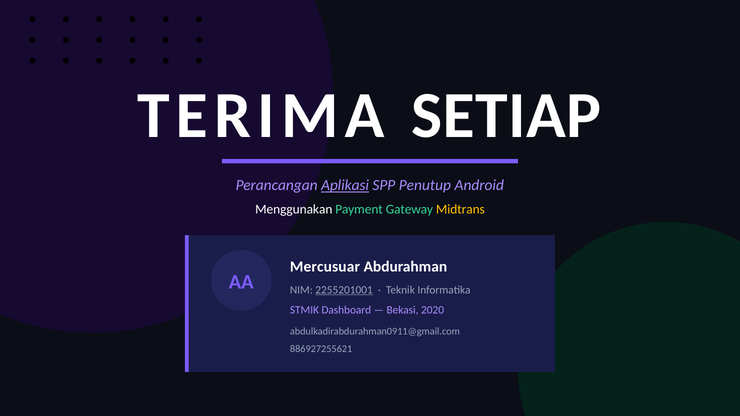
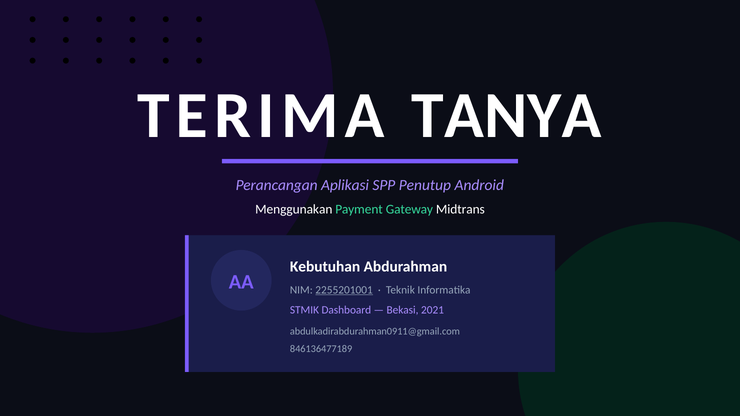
SETIAP: SETIAP -> TANYA
Aplikasi underline: present -> none
Midtrans colour: yellow -> white
Mercusuar: Mercusuar -> Kebutuhan
2020: 2020 -> 2021
886927255621: 886927255621 -> 846136477189
